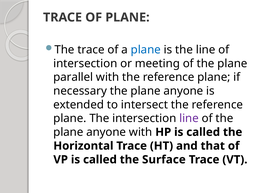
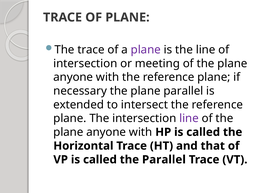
plane at (146, 50) colour: blue -> purple
parallel at (73, 77): parallel -> anyone
necessary the plane anyone: anyone -> parallel
the Surface: Surface -> Parallel
